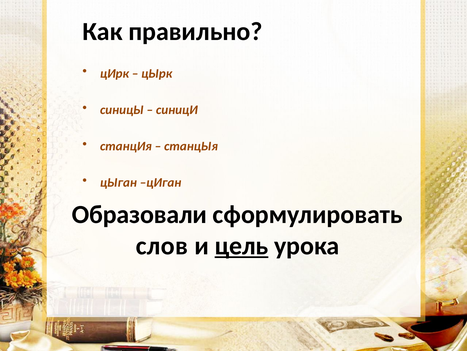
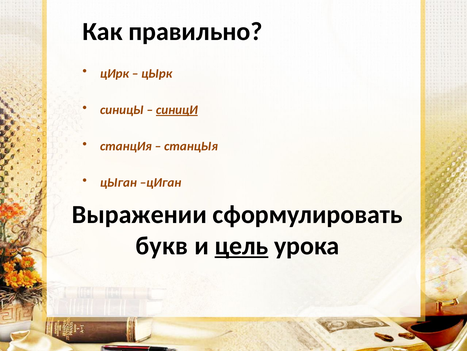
синицИ underline: none -> present
Образовали: Образовали -> Выражении
слов: слов -> букв
